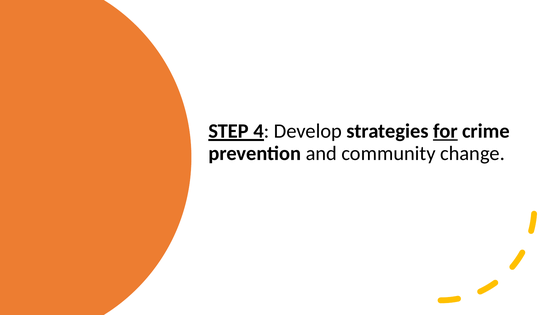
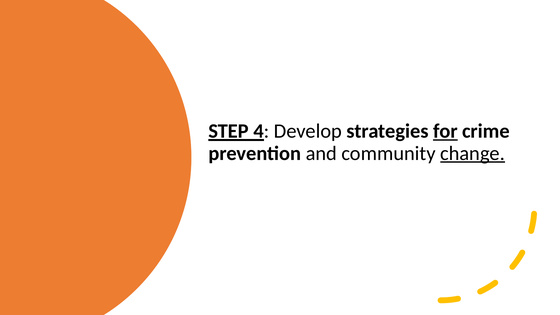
change underline: none -> present
